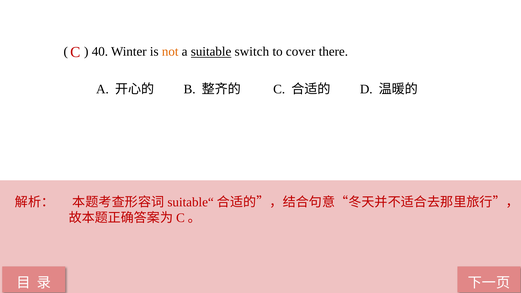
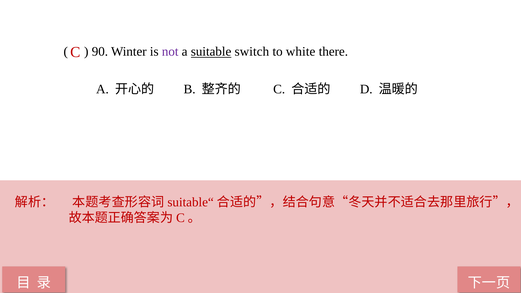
40: 40 -> 90
not colour: orange -> purple
cover: cover -> white
